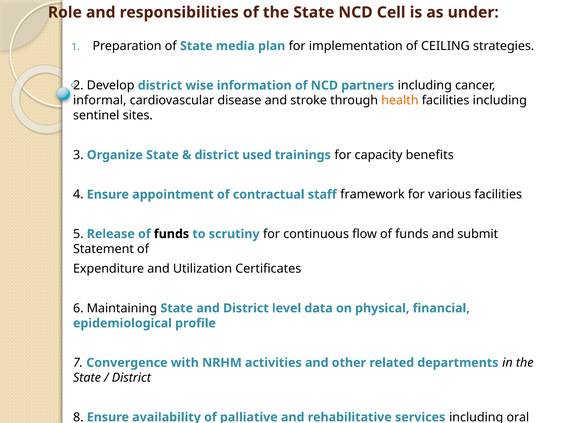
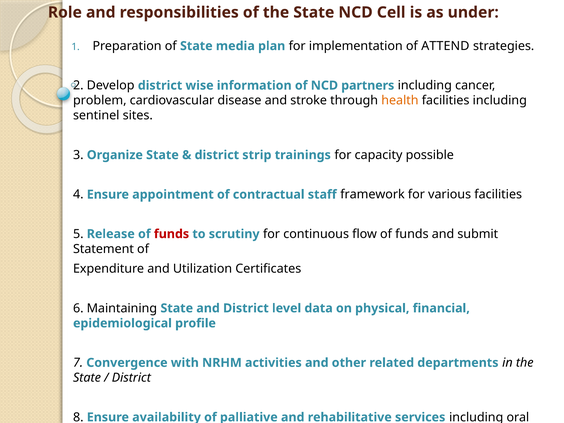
CEILING: CEILING -> ATTEND
informal: informal -> problem
used: used -> strip
benefits: benefits -> possible
funds at (171, 234) colour: black -> red
